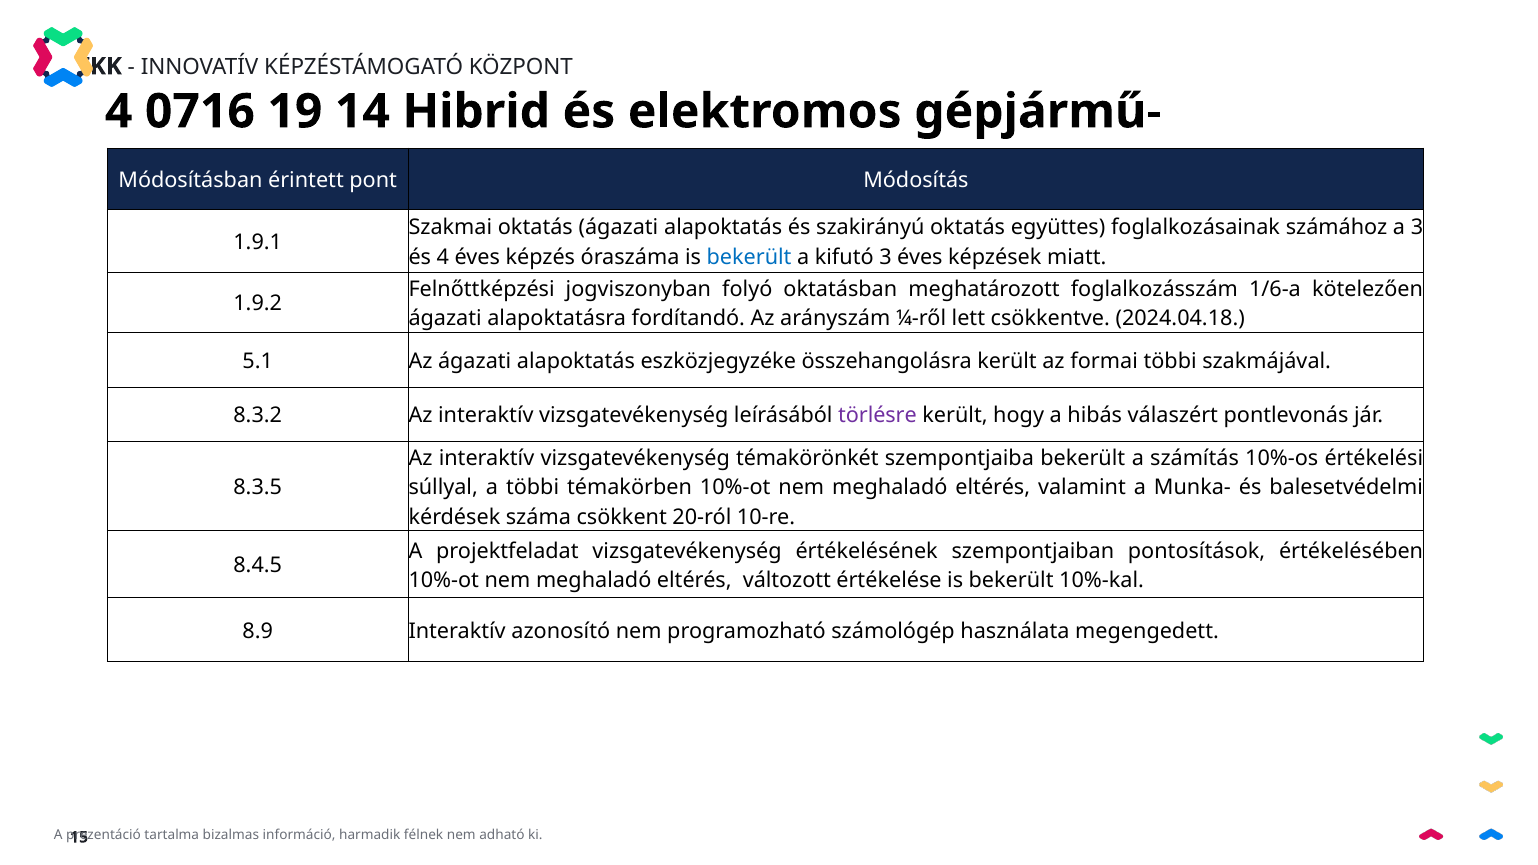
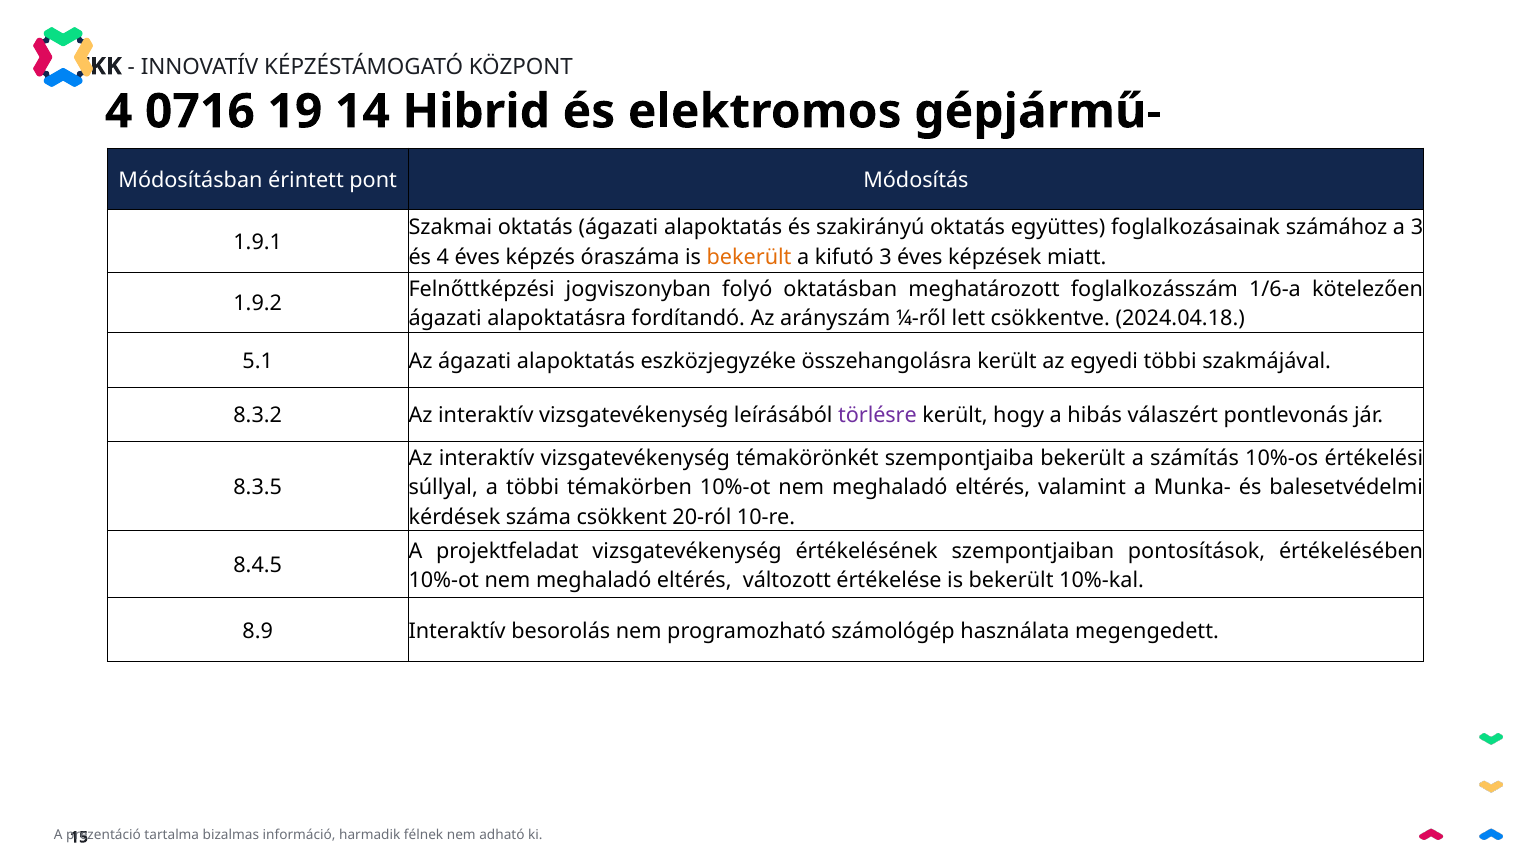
bekerült at (749, 257) colour: blue -> orange
formai: formai -> egyedi
azonosító: azonosító -> besorolás
